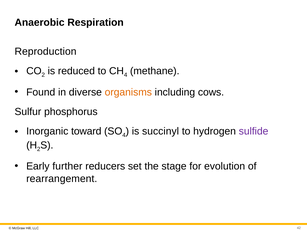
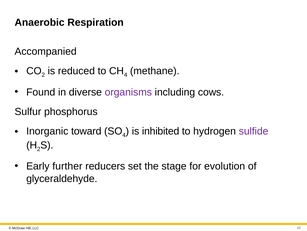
Reproduction: Reproduction -> Accompanied
organisms colour: orange -> purple
succinyl: succinyl -> inhibited
rearrangement: rearrangement -> glyceraldehyde
